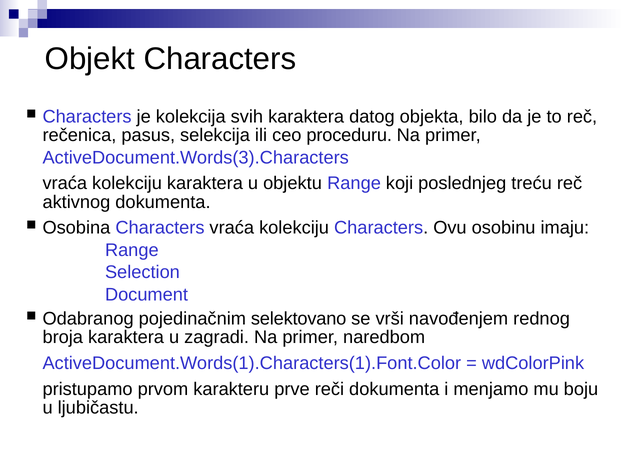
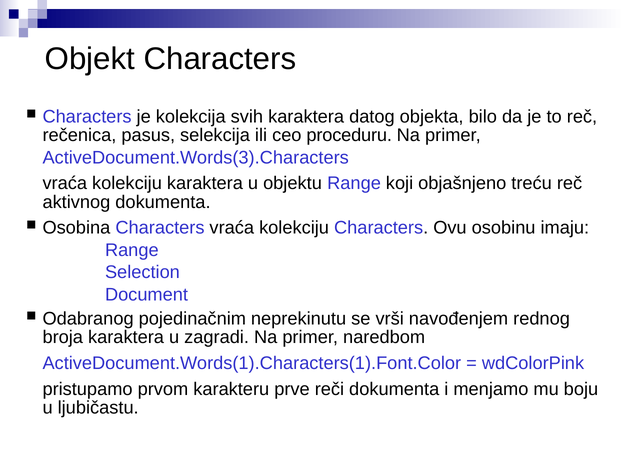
poslednjeg: poslednjeg -> objašnjeno
selektovano: selektovano -> neprekinutu
